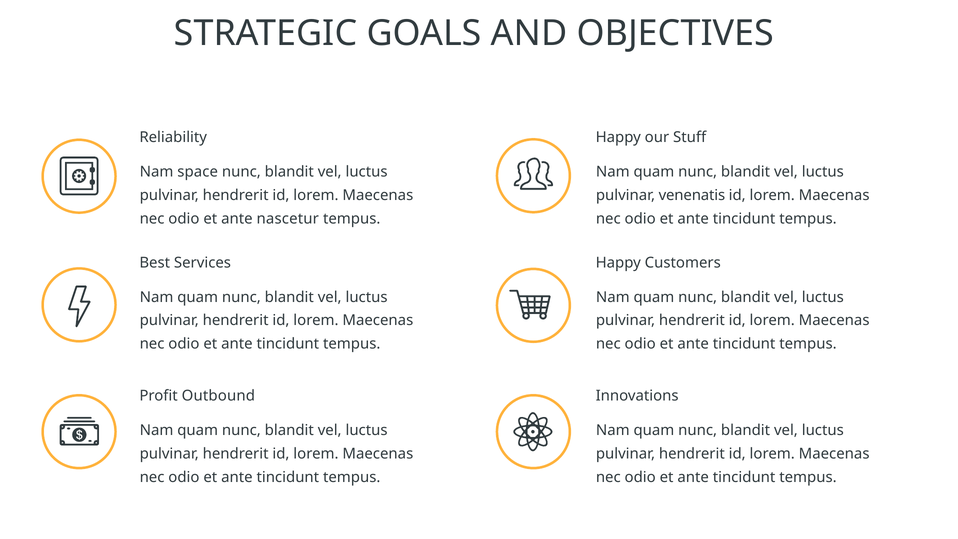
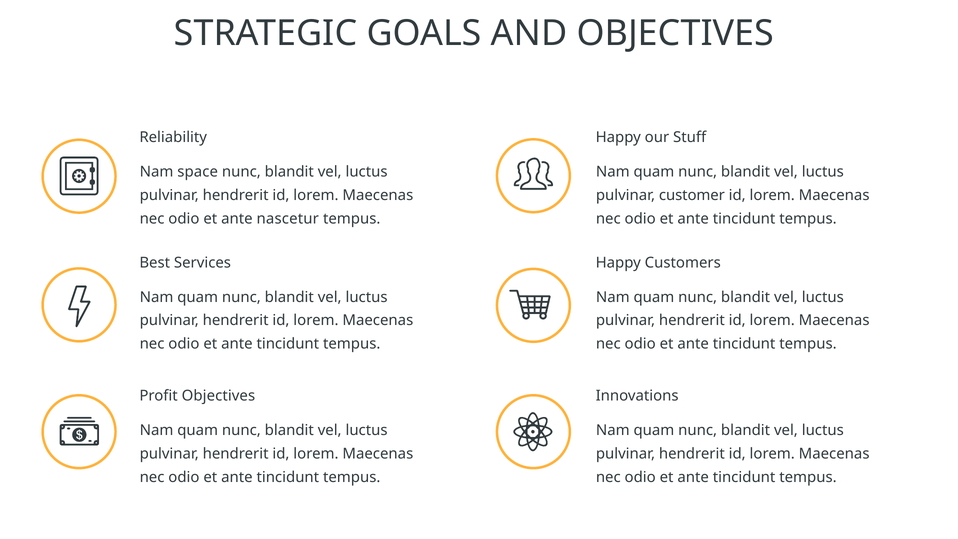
venenatis: venenatis -> customer
Profit Outbound: Outbound -> Objectives
